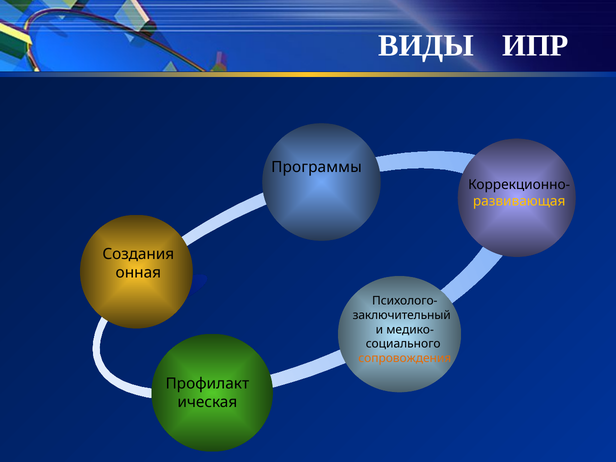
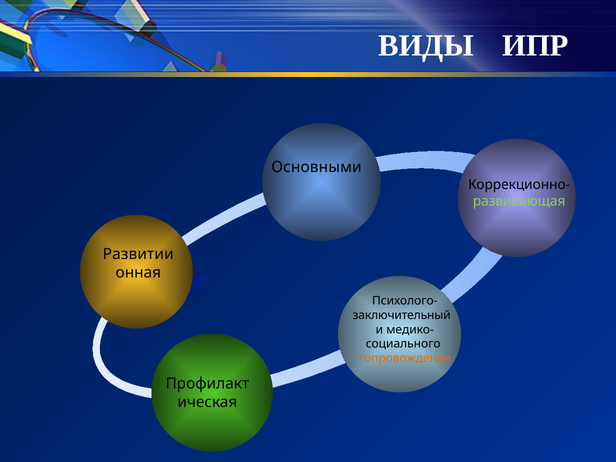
Программы: Программы -> Основными
развивающая colour: yellow -> light green
Создания: Создания -> Развитии
